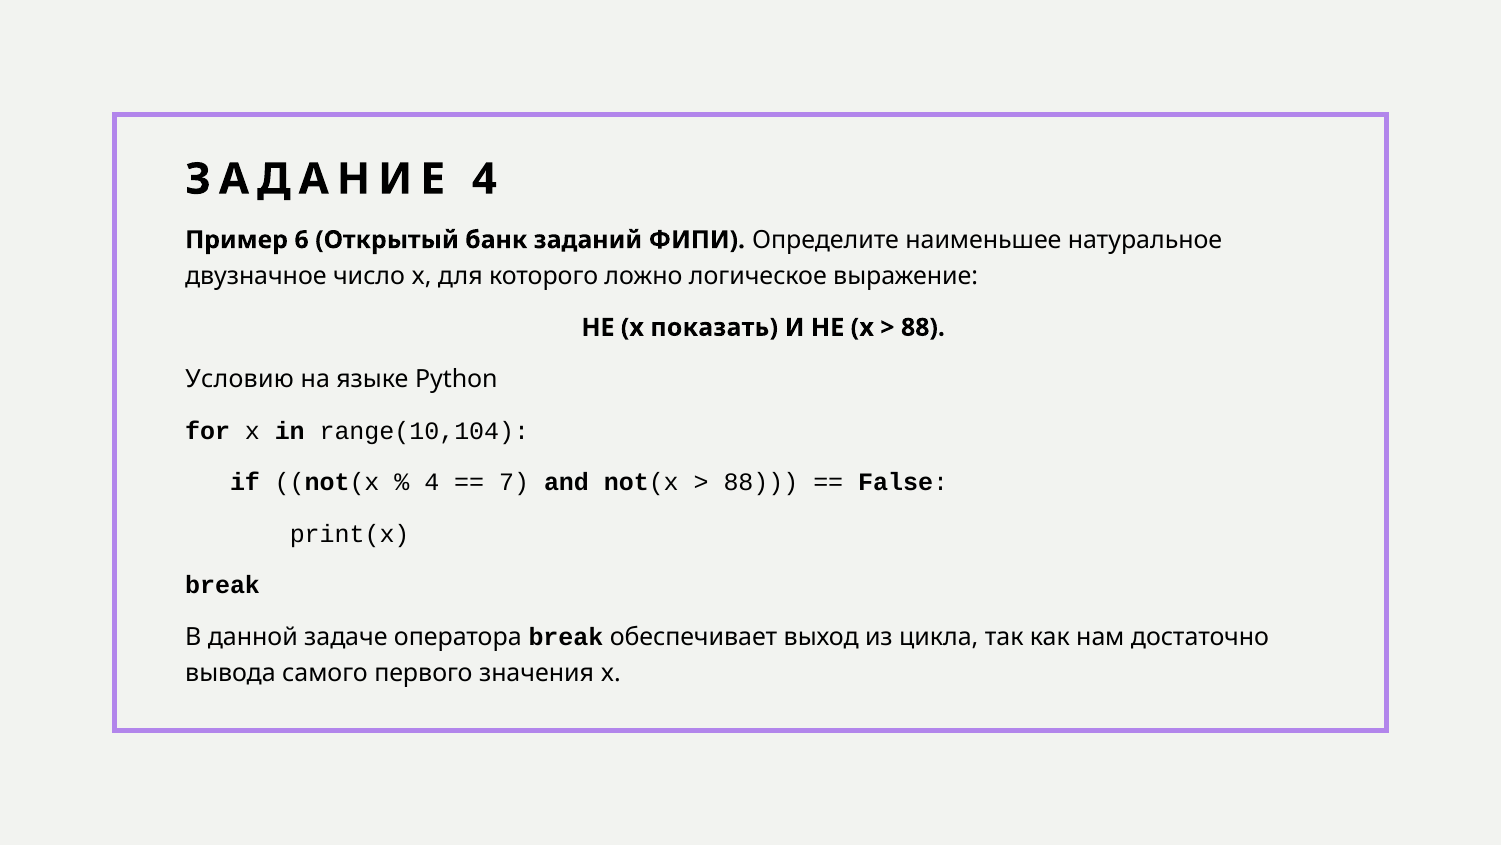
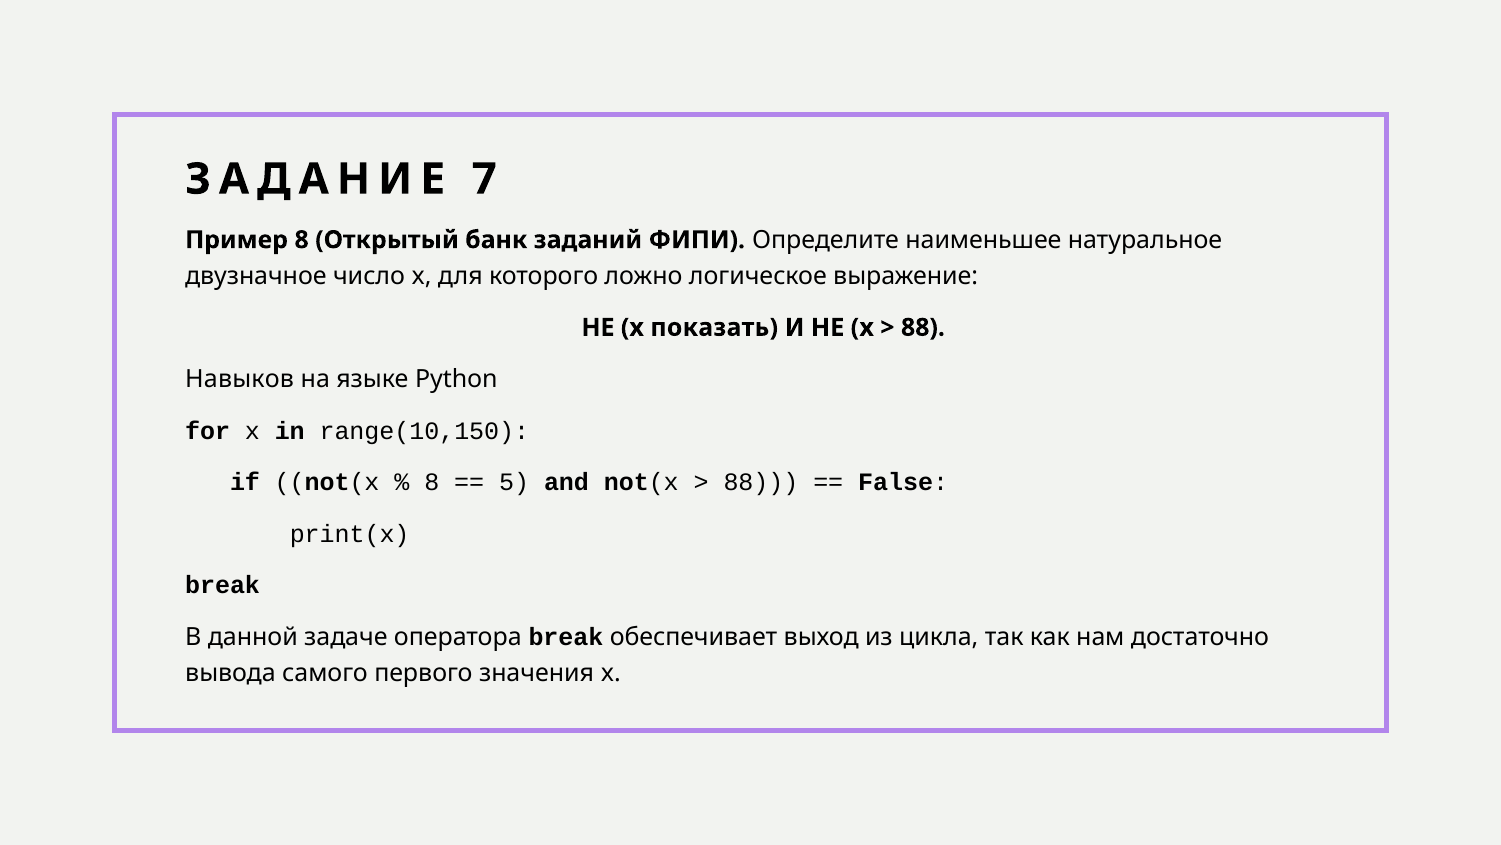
ЗАДАНИЕ 4: 4 -> 7
Пример 6: 6 -> 8
Условию: Условию -> Навыков
range(10,104: range(10,104 -> range(10,150
4 at (432, 482): 4 -> 8
7: 7 -> 5
